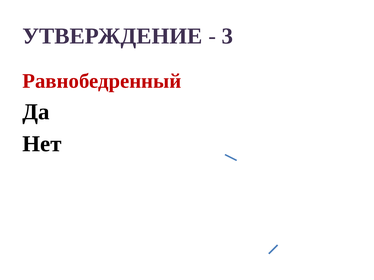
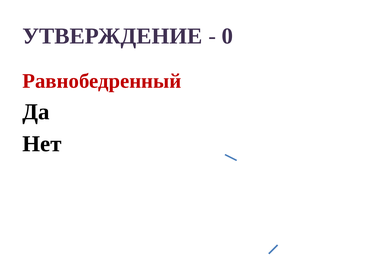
3: 3 -> 0
